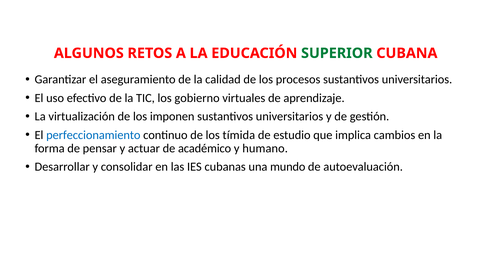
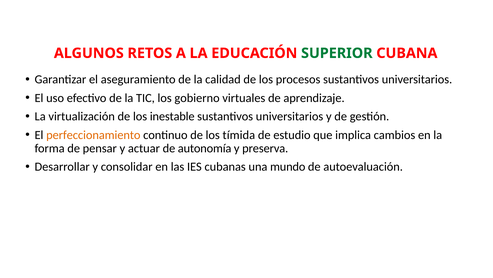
imponen: imponen -> inestable
perfeccionamiento colour: blue -> orange
académico: académico -> autonomía
humano: humano -> preserva
